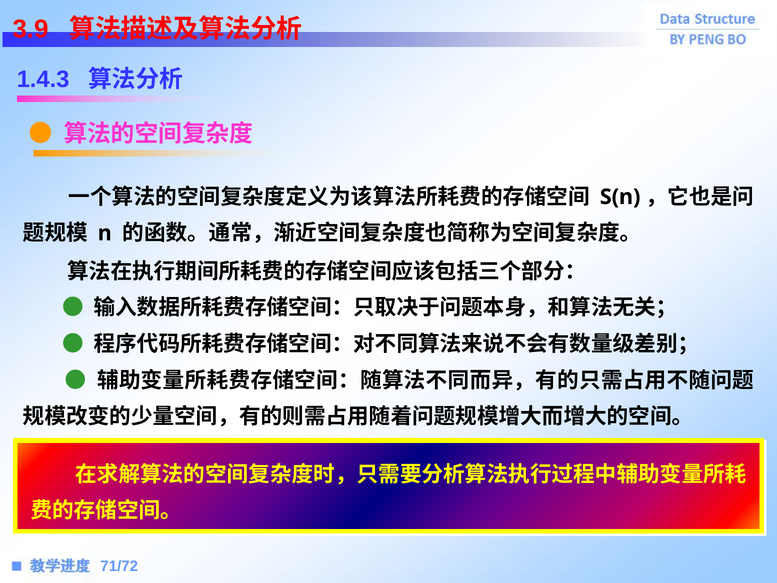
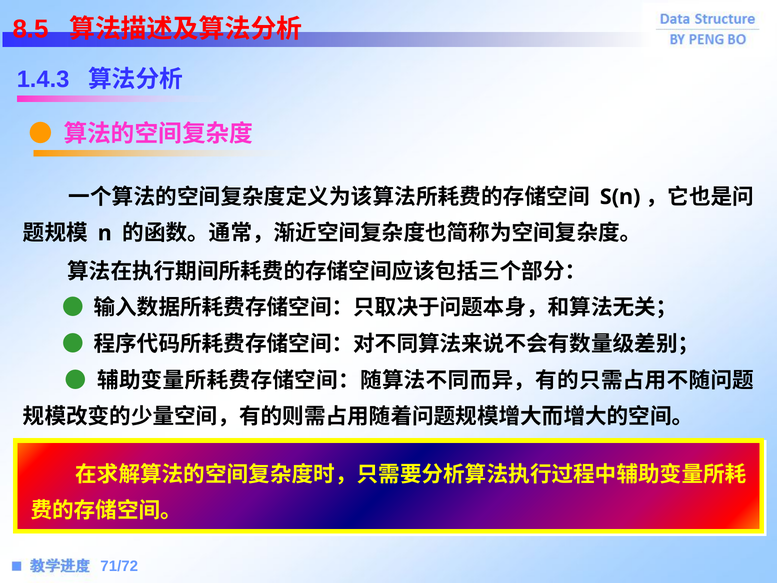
3.9: 3.9 -> 8.5
